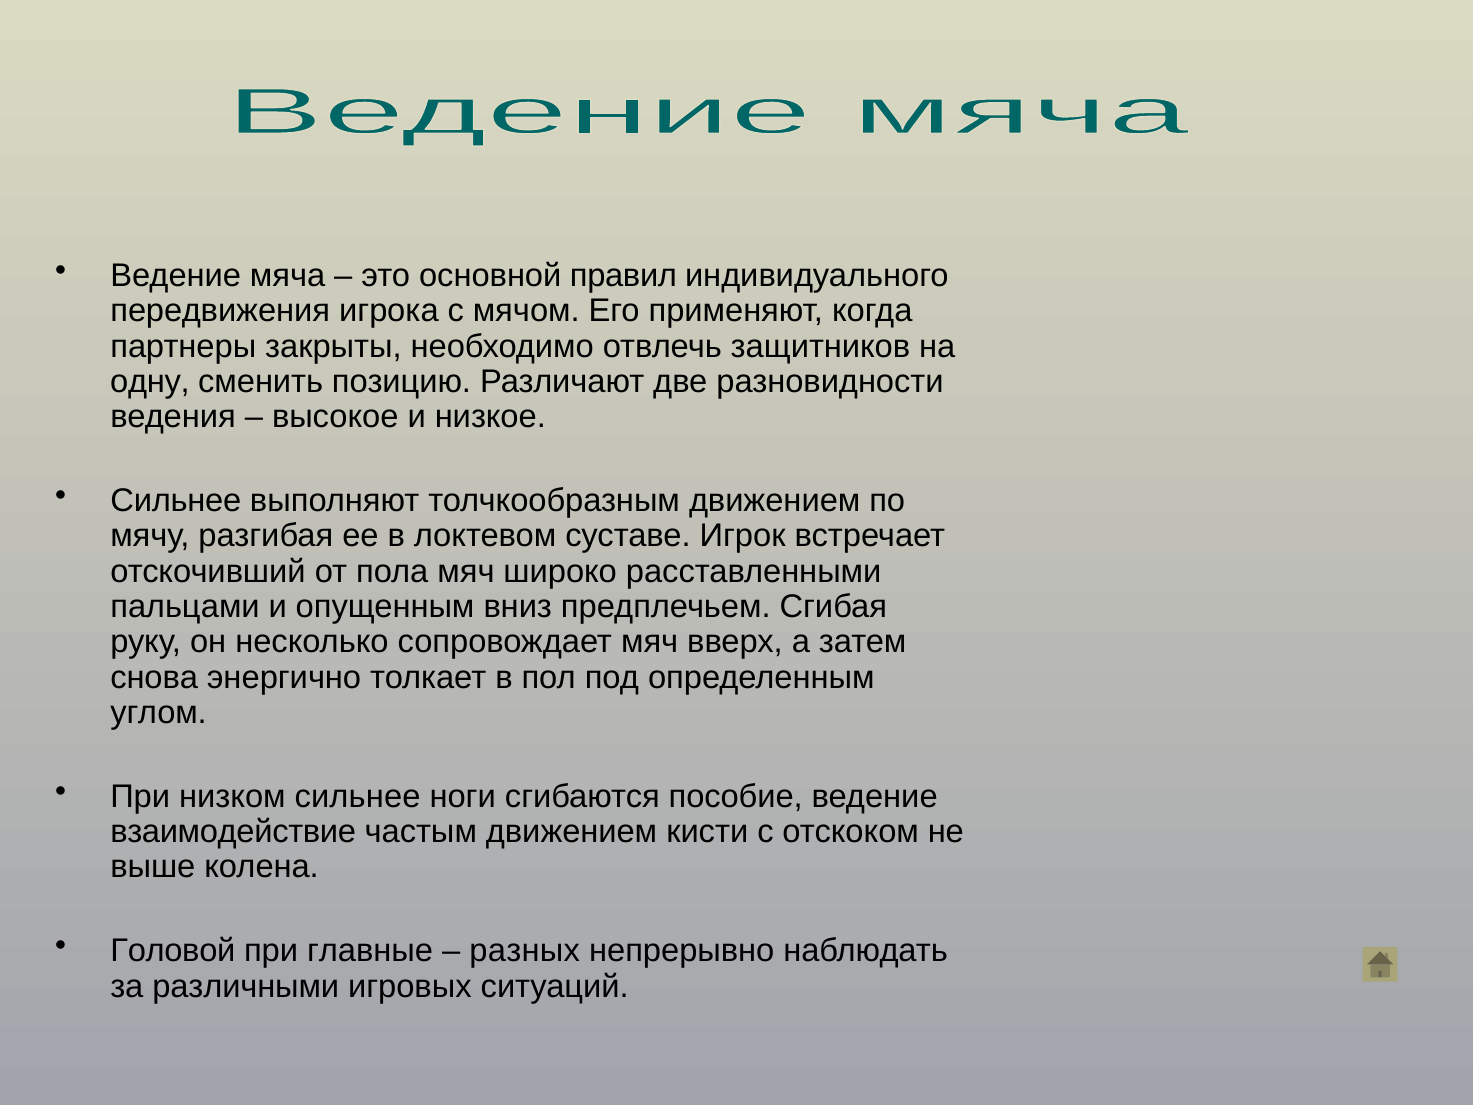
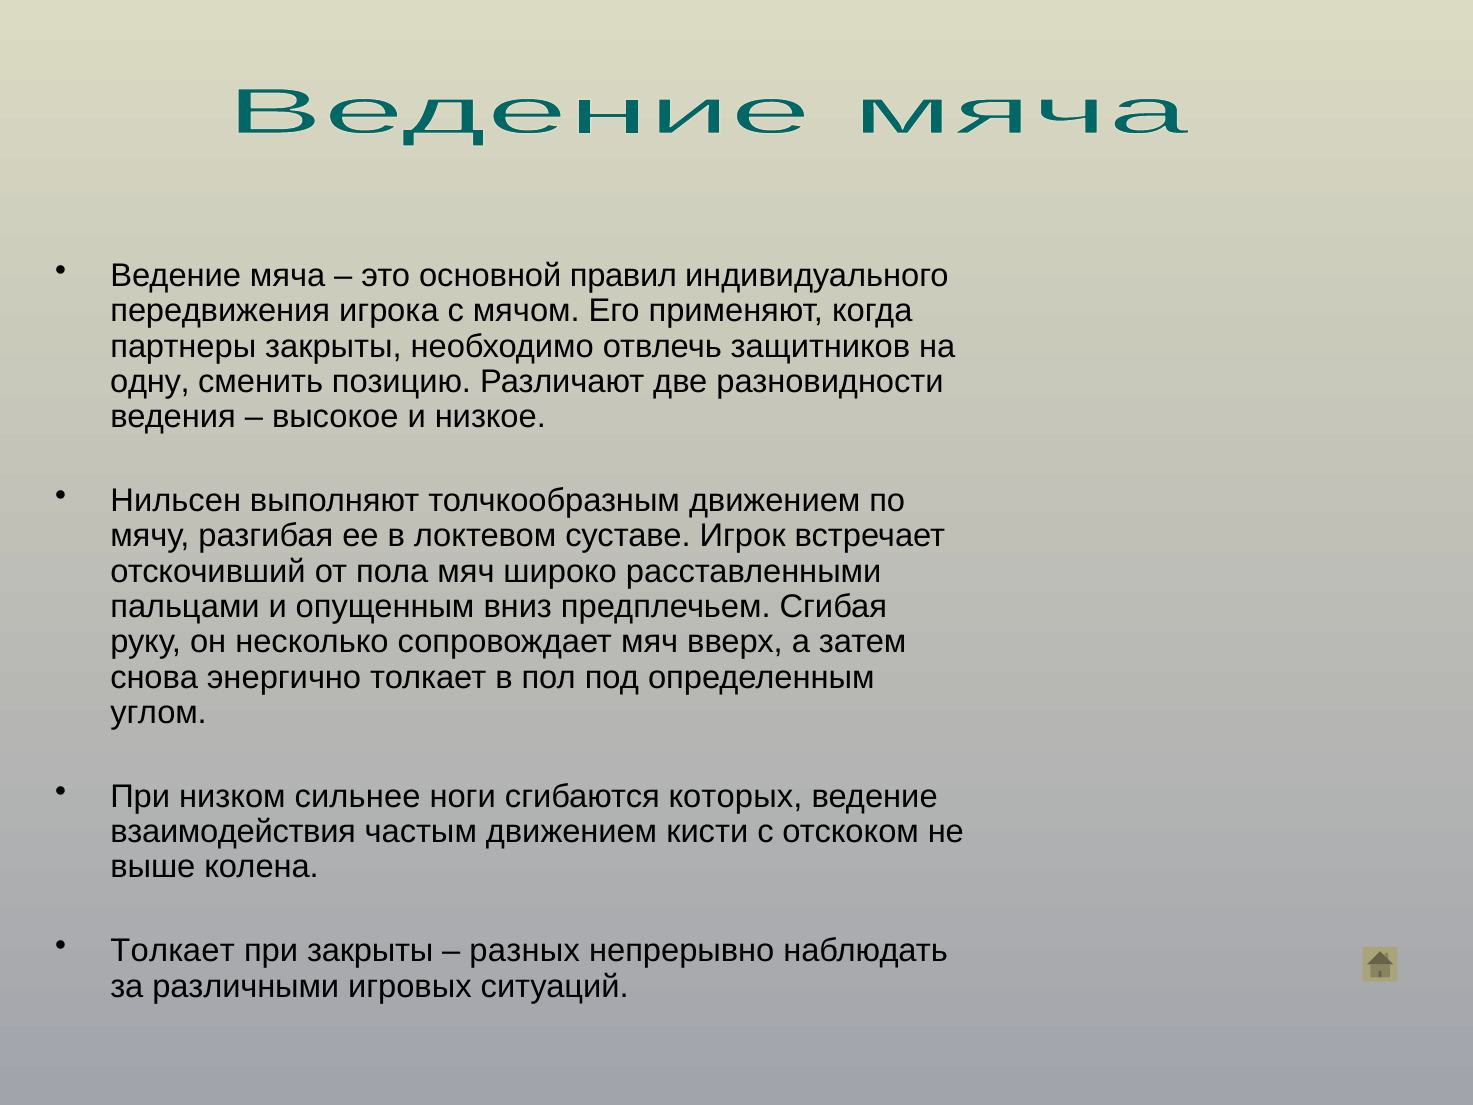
Сильнее at (176, 501): Сильнее -> Нильсен
пособие: пособие -> которых
взаимодействие: взаимодействие -> взаимодействия
Головой at (173, 951): Головой -> Толкает
при главные: главные -> закрыты
